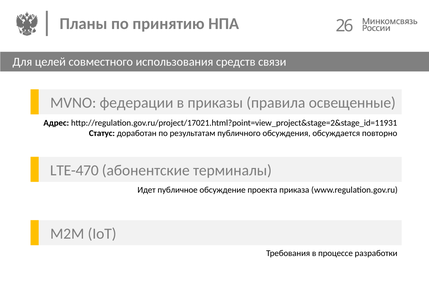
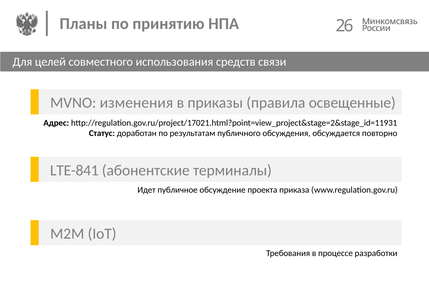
федерации: федерации -> изменения
LTE-470: LTE-470 -> LTE-841
